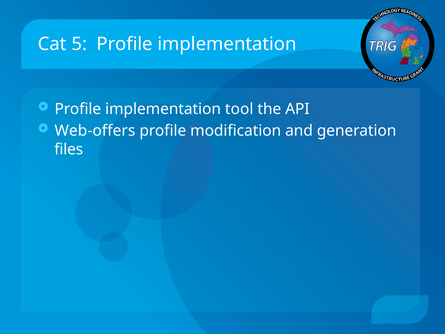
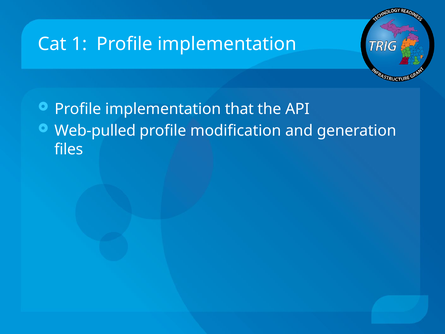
5: 5 -> 1
tool: tool -> that
Web-offers: Web-offers -> Web-pulled
